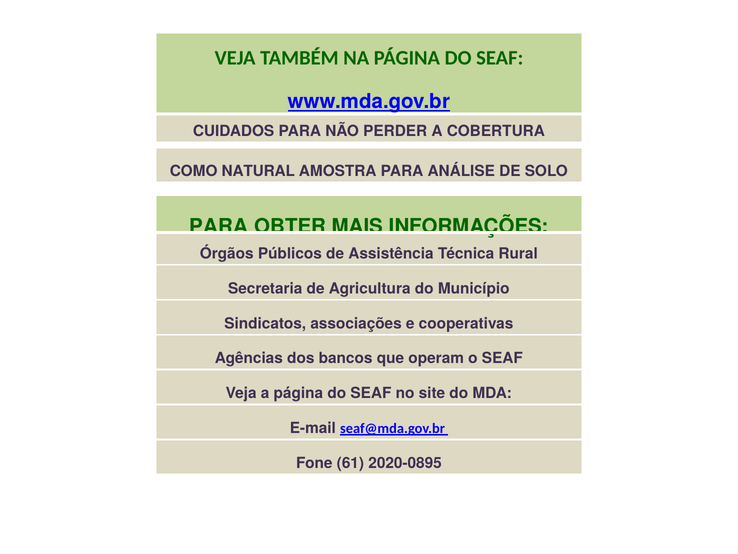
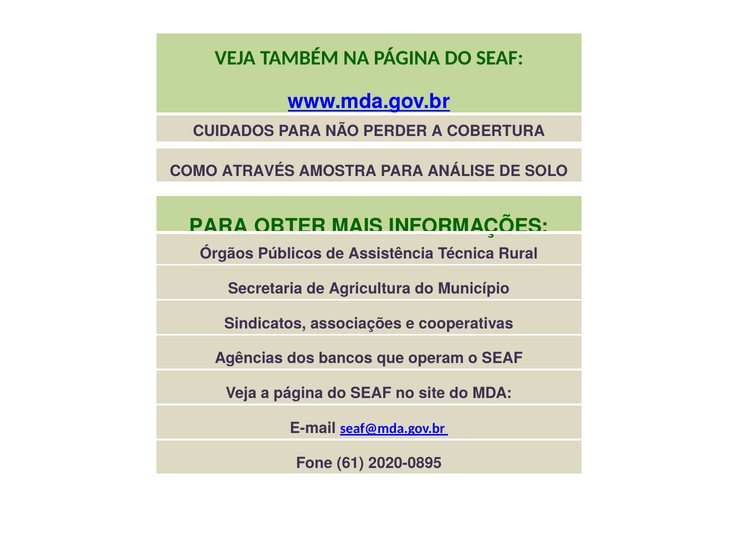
NATURAL: NATURAL -> ATRAVÉS
